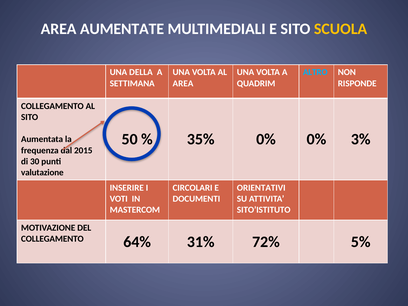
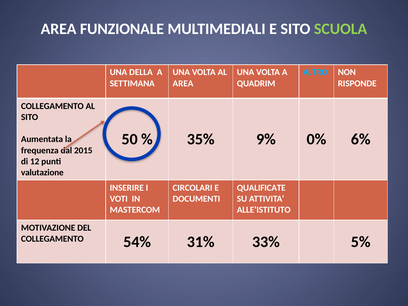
AUMENTATE: AUMENTATE -> FUNZIONALE
SCUOLA colour: yellow -> light green
35% 0%: 0% -> 9%
3%: 3% -> 6%
30: 30 -> 12
ORIENTATIVI: ORIENTATIVI -> QUALIFICATE
SITO’ISTITUTO: SITO’ISTITUTO -> ALLE’ISTITUTO
64%: 64% -> 54%
72%: 72% -> 33%
